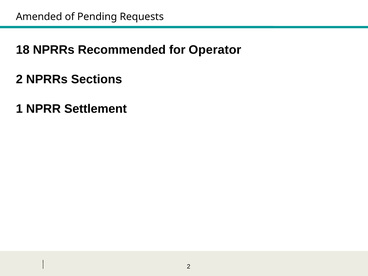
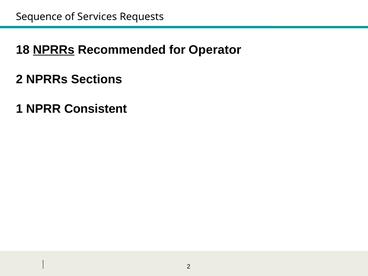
Amended: Amended -> Sequence
Pending: Pending -> Services
NPRRs at (54, 50) underline: none -> present
Settlement: Settlement -> Consistent
